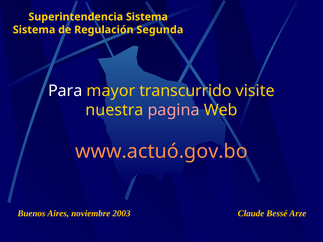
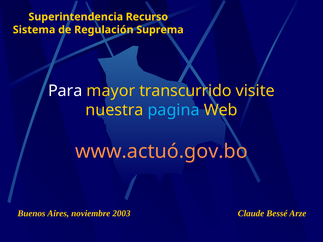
Superintendencia Sistema: Sistema -> Recurso
Segunda: Segunda -> Suprema
pagina colour: pink -> light blue
